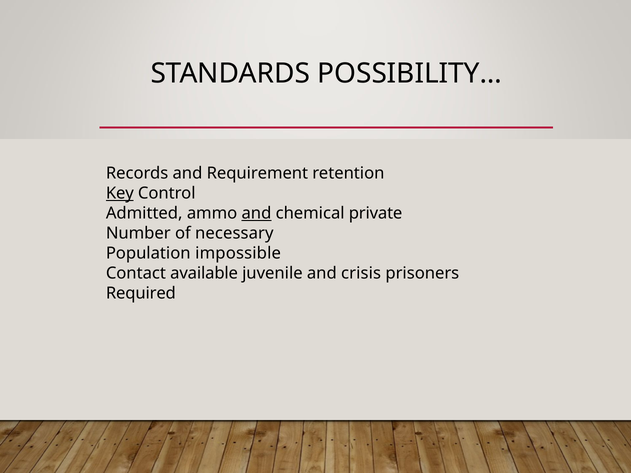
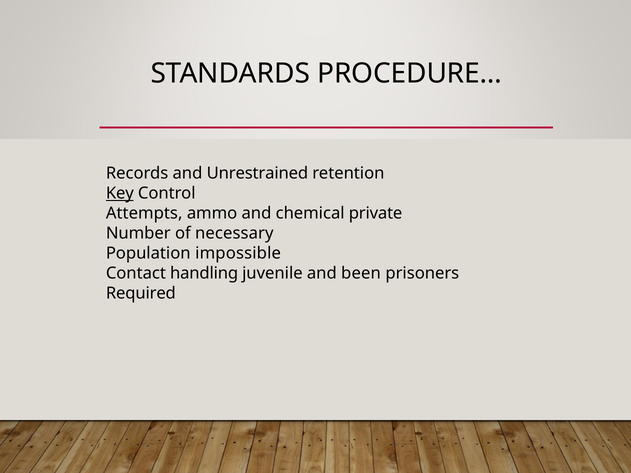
POSSIBILITY…: POSSIBILITY… -> PROCEDURE…
Requirement: Requirement -> Unrestrained
Admitted: Admitted -> Attempts
and at (256, 213) underline: present -> none
available: available -> handling
crisis: crisis -> been
